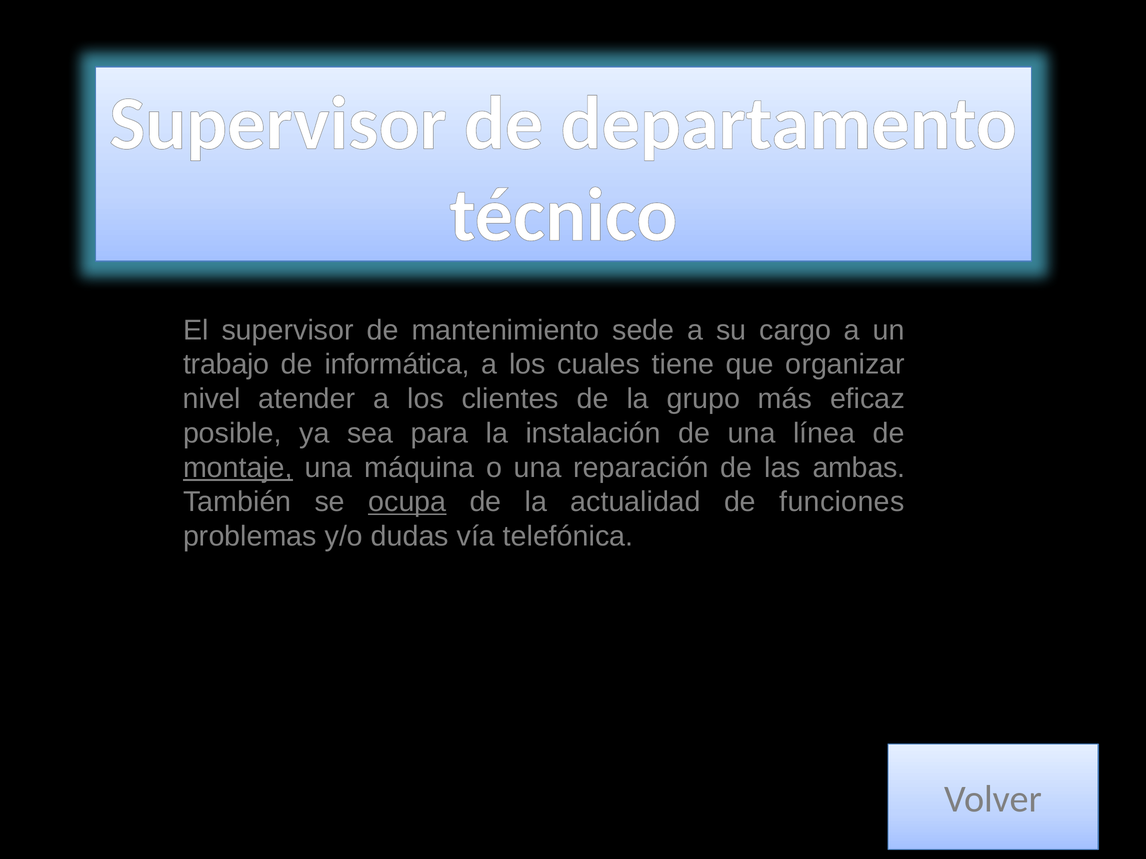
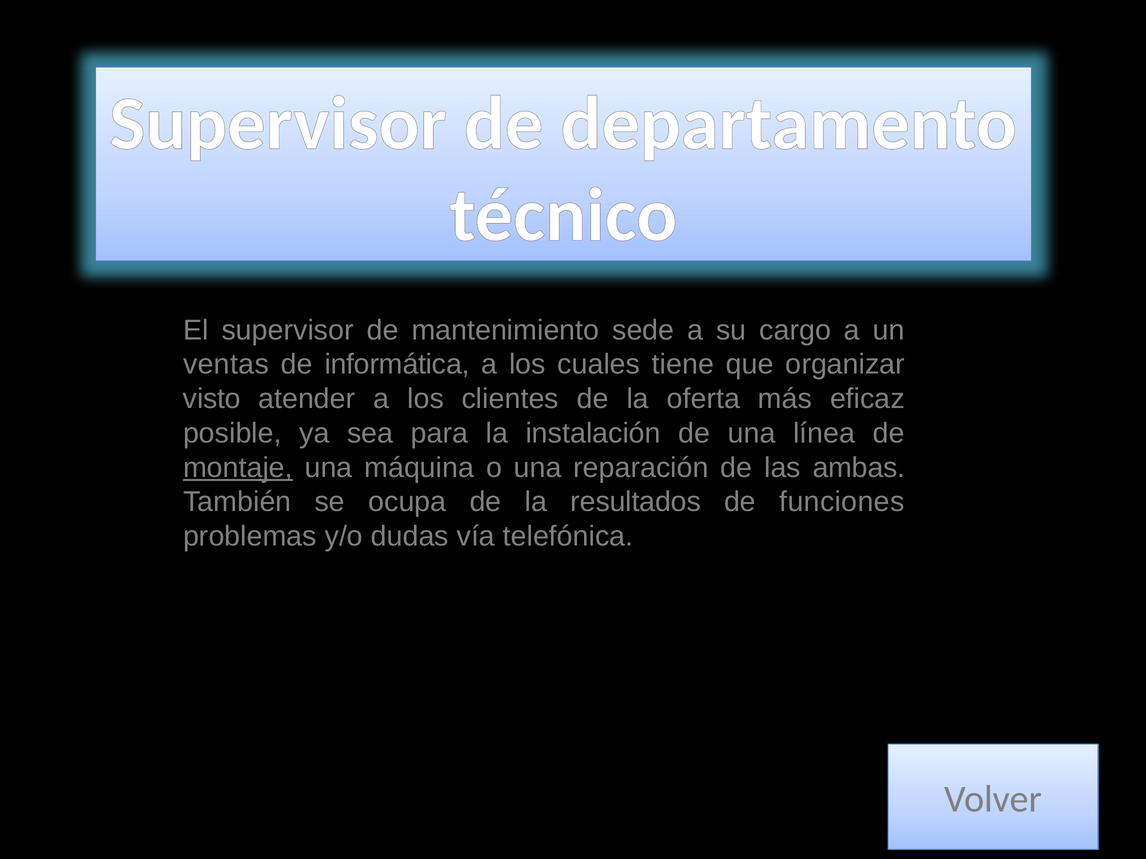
trabajo: trabajo -> ventas
nivel: nivel -> visto
grupo: grupo -> oferta
ocupa underline: present -> none
actualidad: actualidad -> resultados
